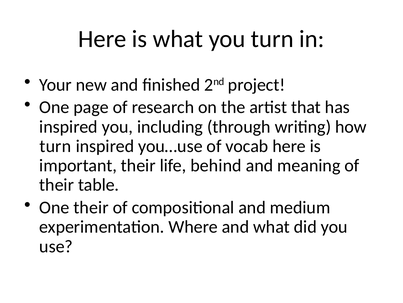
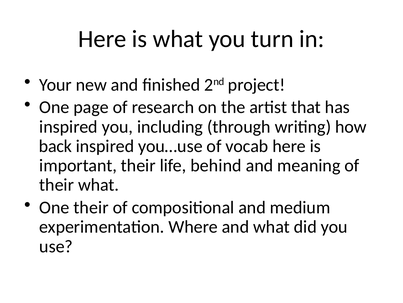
turn at (55, 146): turn -> back
their table: table -> what
